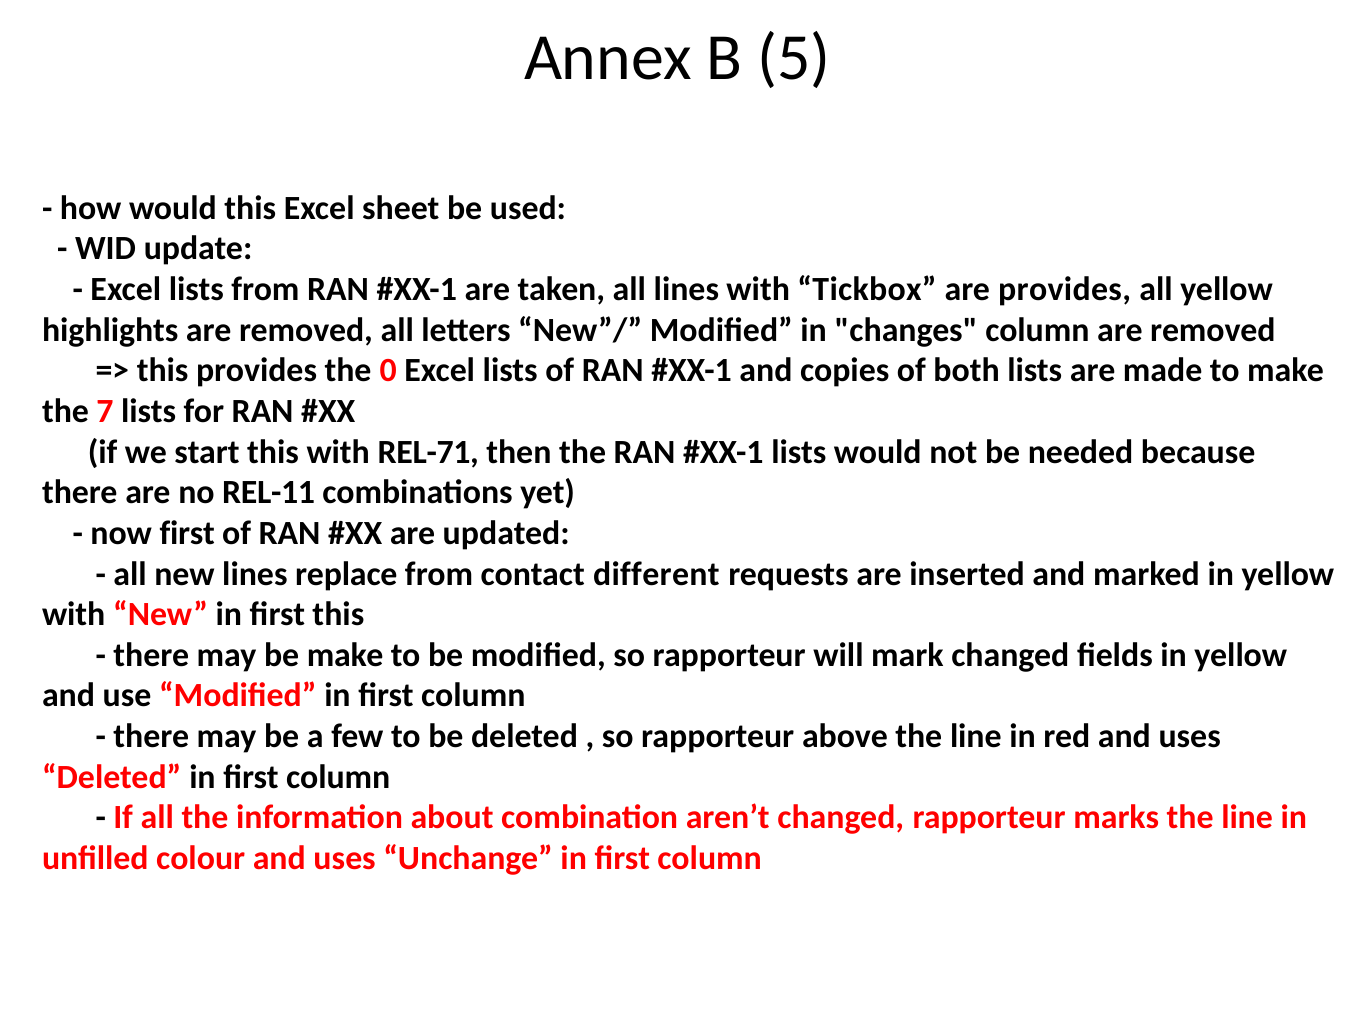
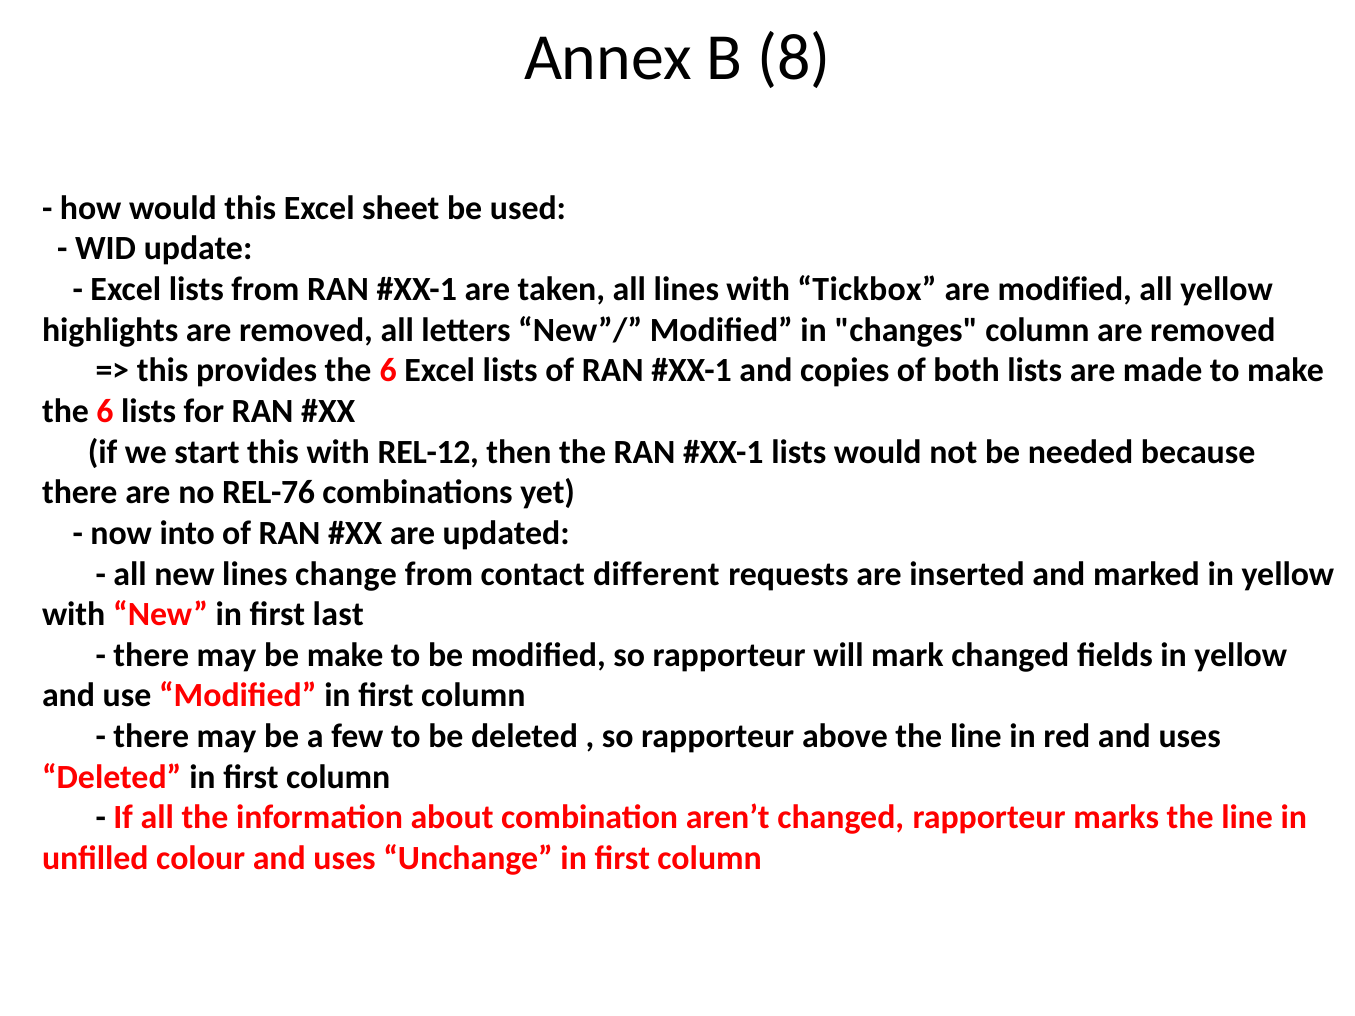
5: 5 -> 8
are provides: provides -> modified
provides the 0: 0 -> 6
7 at (105, 411): 7 -> 6
REL-71: REL-71 -> REL-12
REL-11: REL-11 -> REL-76
now first: first -> into
replace: replace -> change
first this: this -> last
